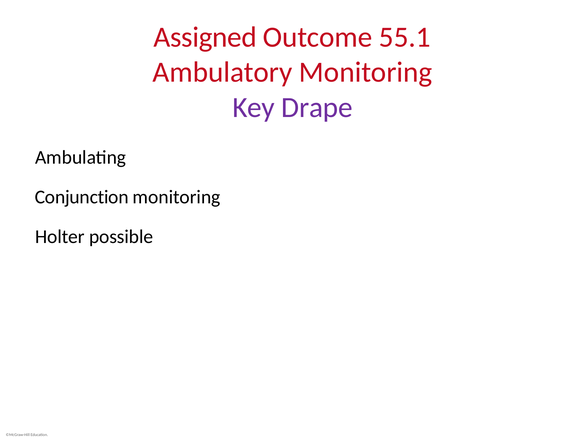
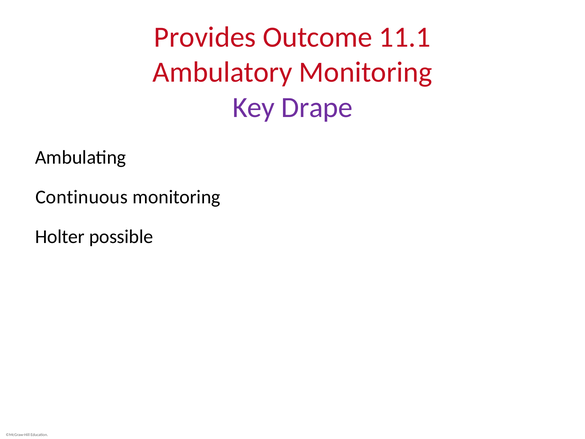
Assigned: Assigned -> Provides
55.1: 55.1 -> 11.1
Conjunction: Conjunction -> Continuous
